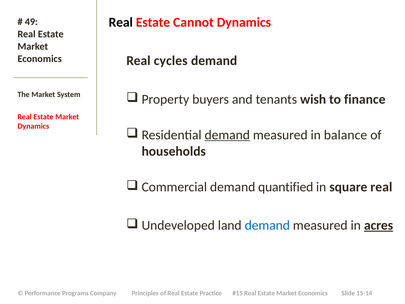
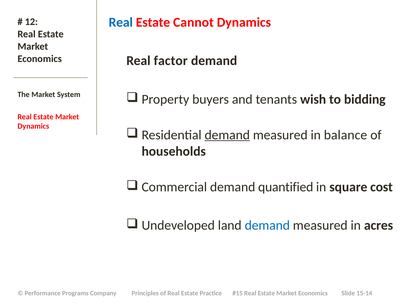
Real at (121, 22) colour: black -> blue
49: 49 -> 12
cycles: cycles -> factor
finance: finance -> bidding
square real: real -> cost
acres underline: present -> none
